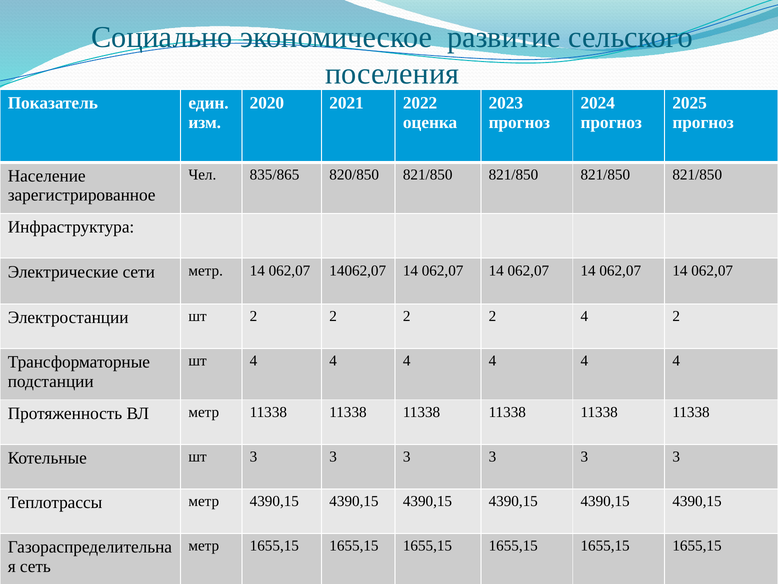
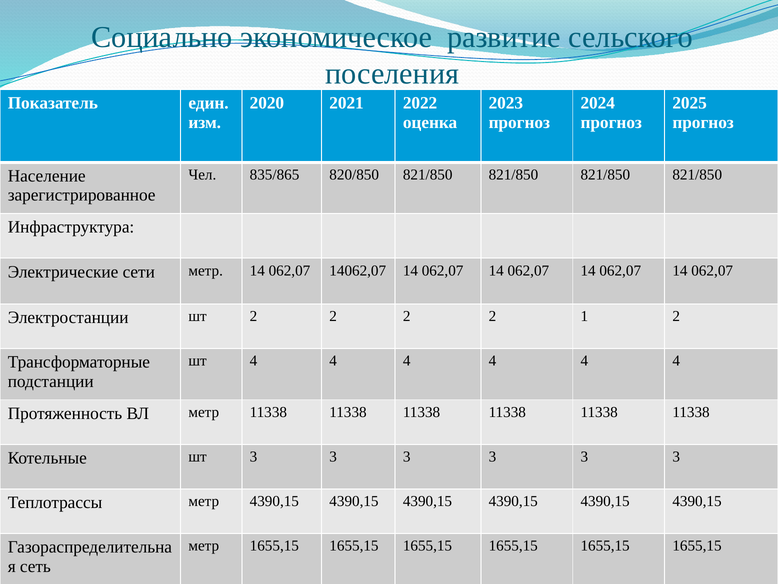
2 4: 4 -> 1
